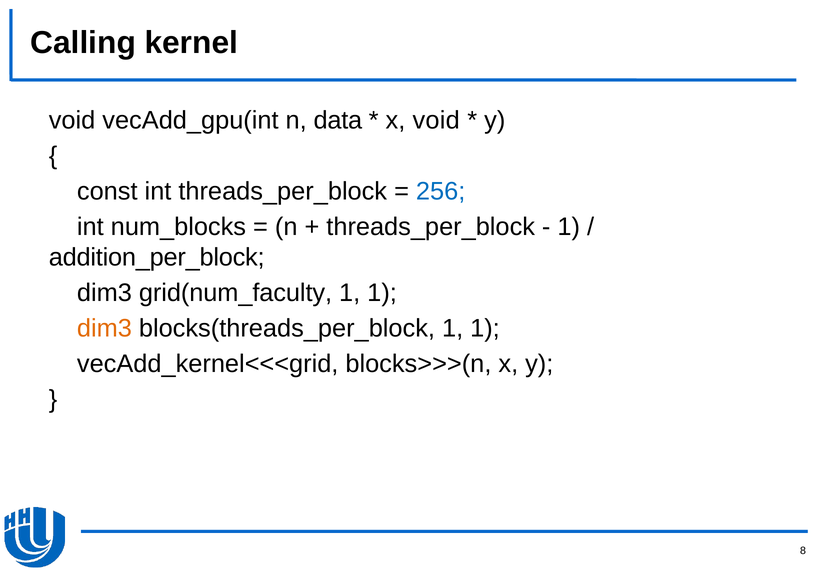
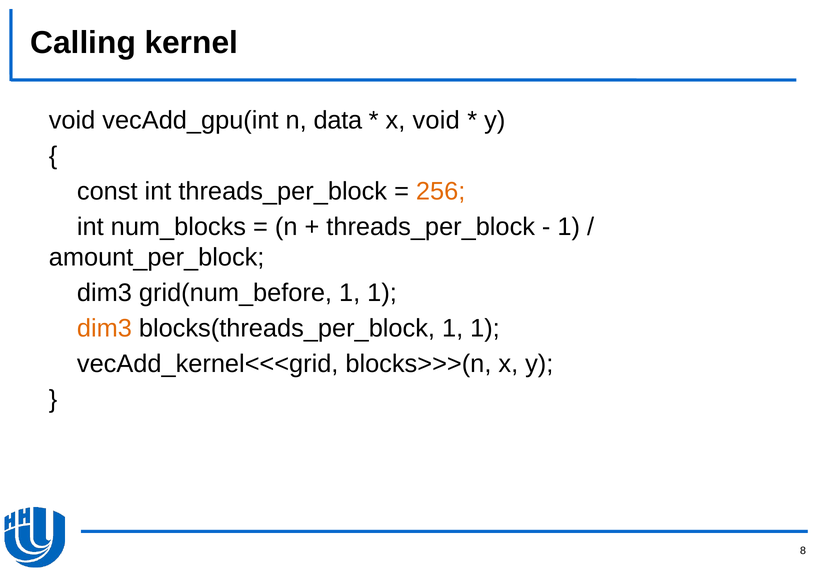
256 colour: blue -> orange
addition_per_block: addition_per_block -> amount_per_block
grid(num_faculty: grid(num_faculty -> grid(num_before
